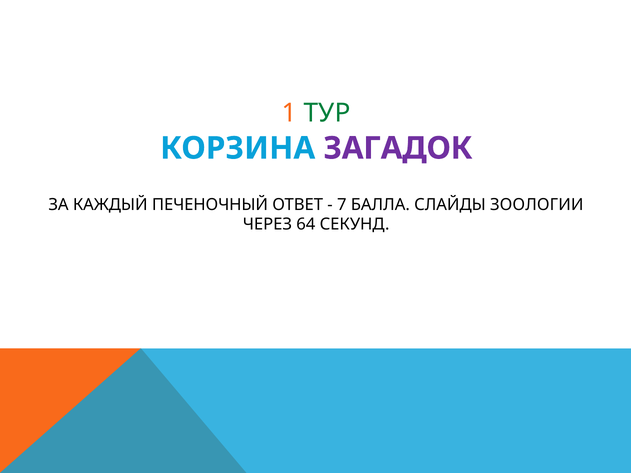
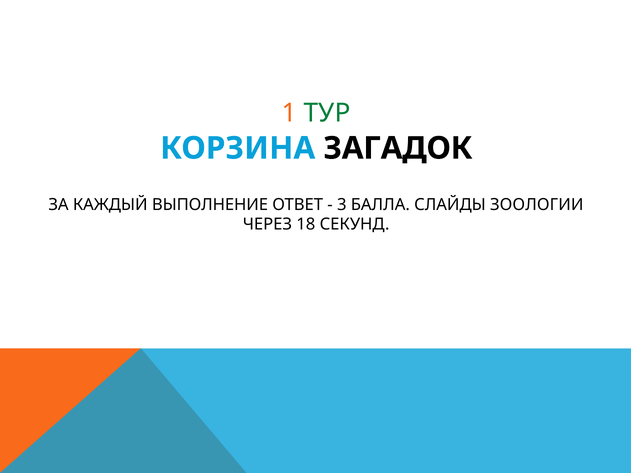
ЗАГАДОК colour: purple -> black
ПЕЧЕНОЧНЫЙ: ПЕЧЕНОЧНЫЙ -> ВЫПОЛНЕНИЕ
7: 7 -> 3
64: 64 -> 18
